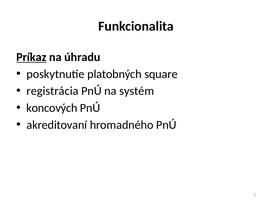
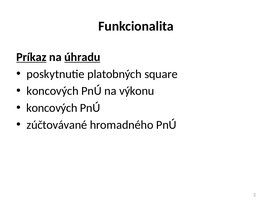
úhradu underline: none -> present
registrácia at (52, 91): registrácia -> koncových
systém: systém -> výkonu
akreditovaní: akreditovaní -> zúčtovávané
